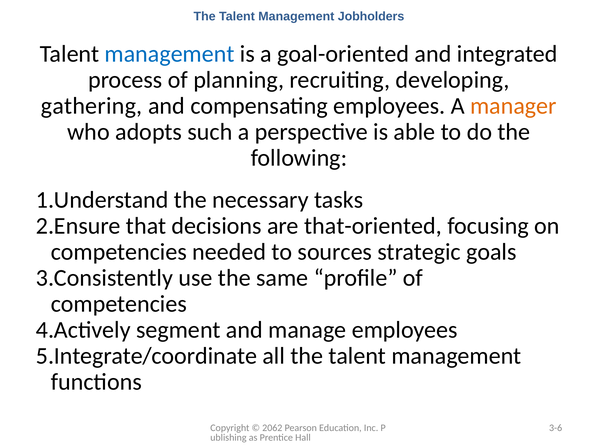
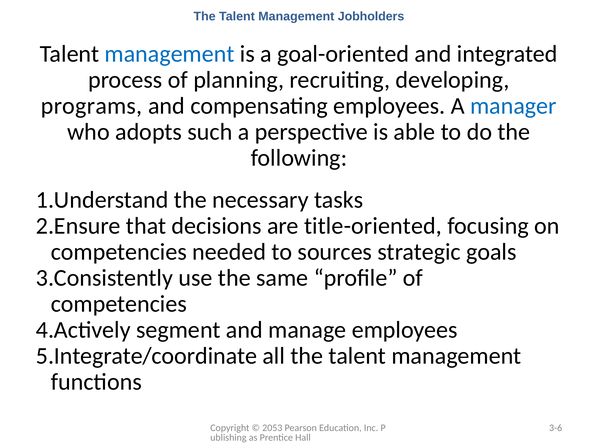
gathering: gathering -> programs
manager colour: orange -> blue
that-oriented: that-oriented -> title-oriented
2062: 2062 -> 2053
